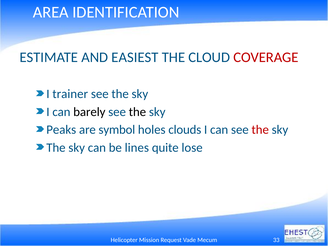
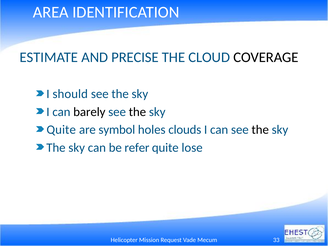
EASIEST: EASIEST -> PRECISE
COVERAGE colour: red -> black
trainer: trainer -> should
Peaks at (61, 130): Peaks -> Quite
the at (260, 130) colour: red -> black
lines: lines -> refer
